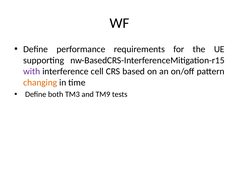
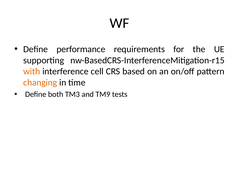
with colour: purple -> orange
